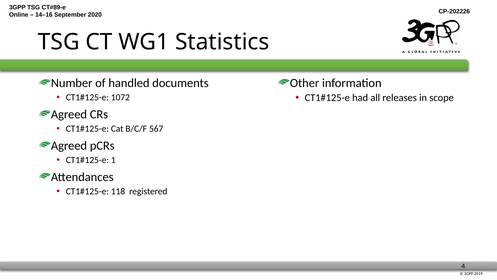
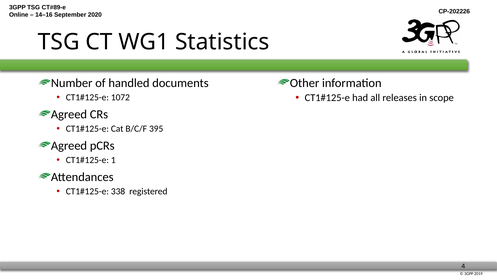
567: 567 -> 395
118: 118 -> 338
